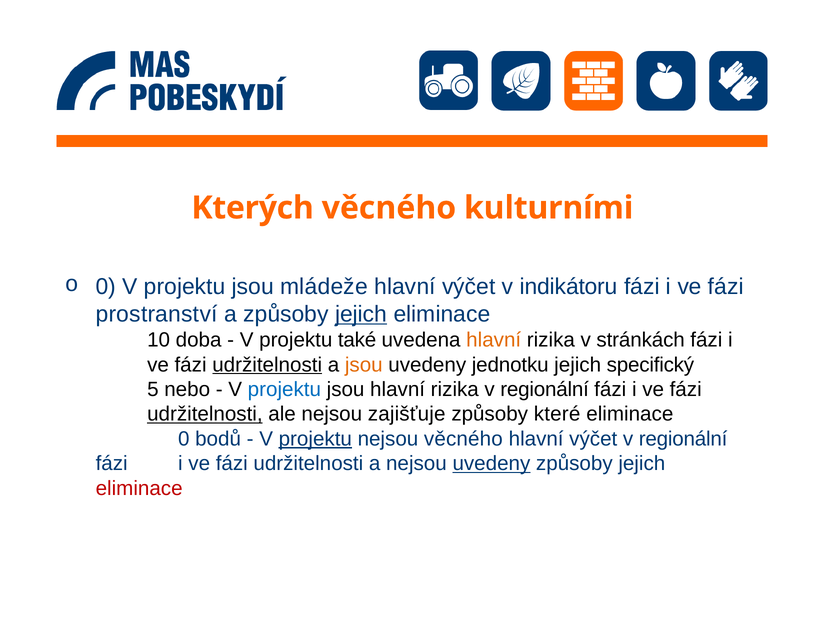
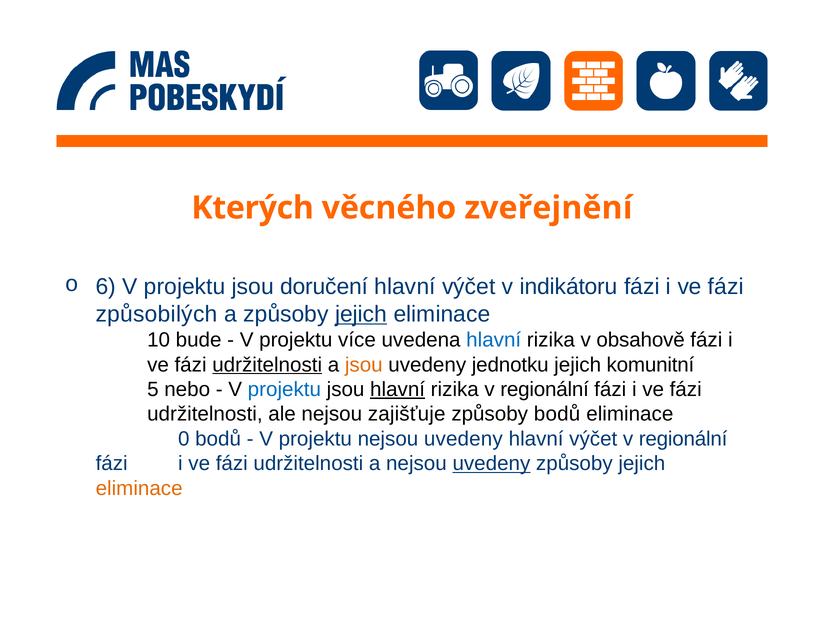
kulturními: kulturními -> zveřejnění
0 at (106, 287): 0 -> 6
mládeže: mládeže -> doručení
prostranství: prostranství -> způsobilých
doba: doba -> bude
také: také -> více
hlavní at (494, 340) colour: orange -> blue
stránkách: stránkách -> obsahově
specifický: specifický -> komunitní
hlavní at (398, 389) underline: none -> present
udržitelnosti at (205, 414) underline: present -> none
způsoby které: které -> bodů
projektu at (315, 439) underline: present -> none
věcného at (463, 439): věcného -> uvedeny
eliminace at (139, 488) colour: red -> orange
